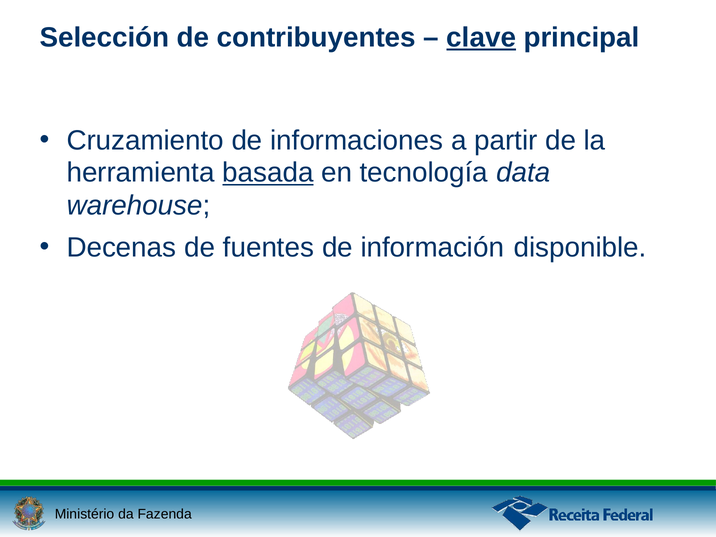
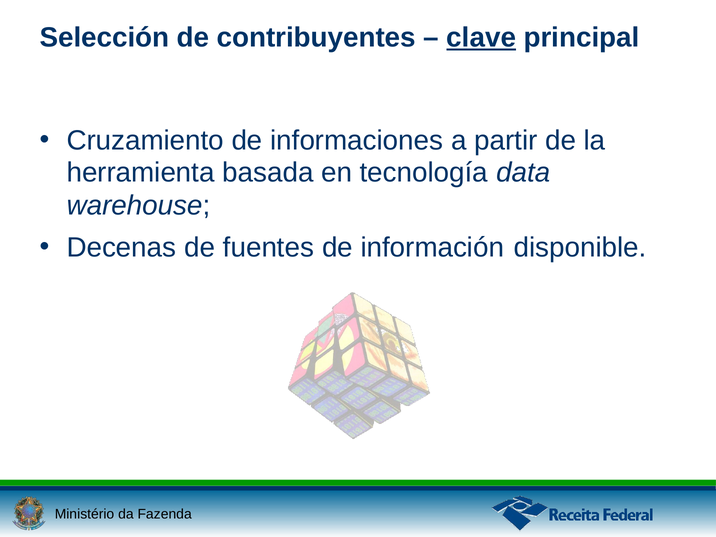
basada underline: present -> none
